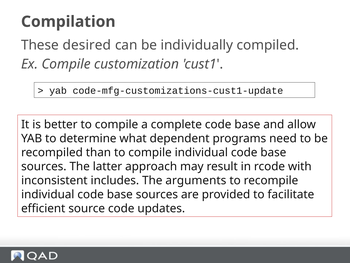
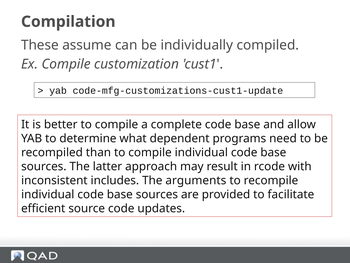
desired: desired -> assume
